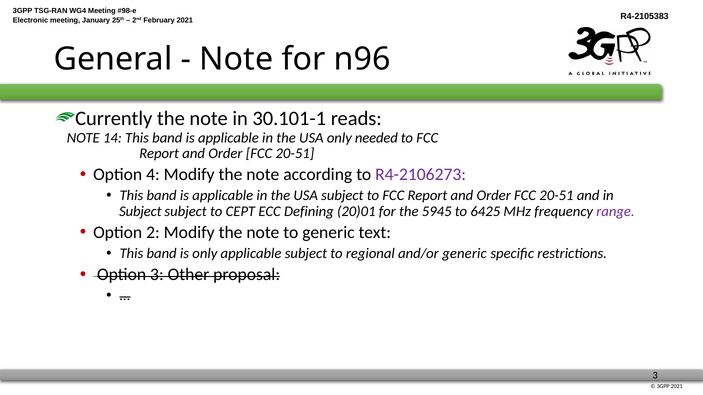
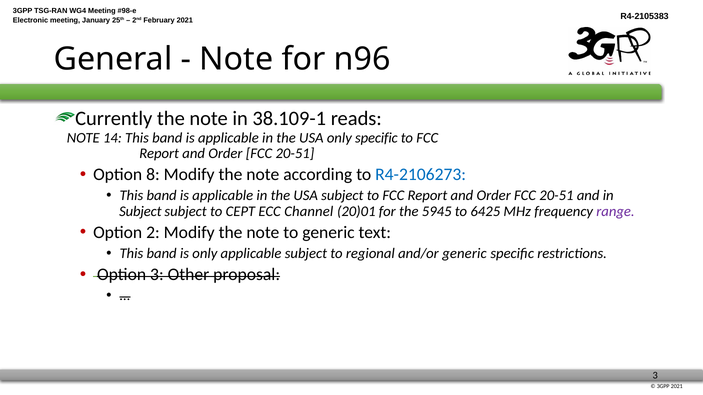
30.101-1: 30.101-1 -> 38.109-1
only needed: needed -> specific
4: 4 -> 8
R4-2106273 colour: purple -> blue
Defining: Defining -> Channel
